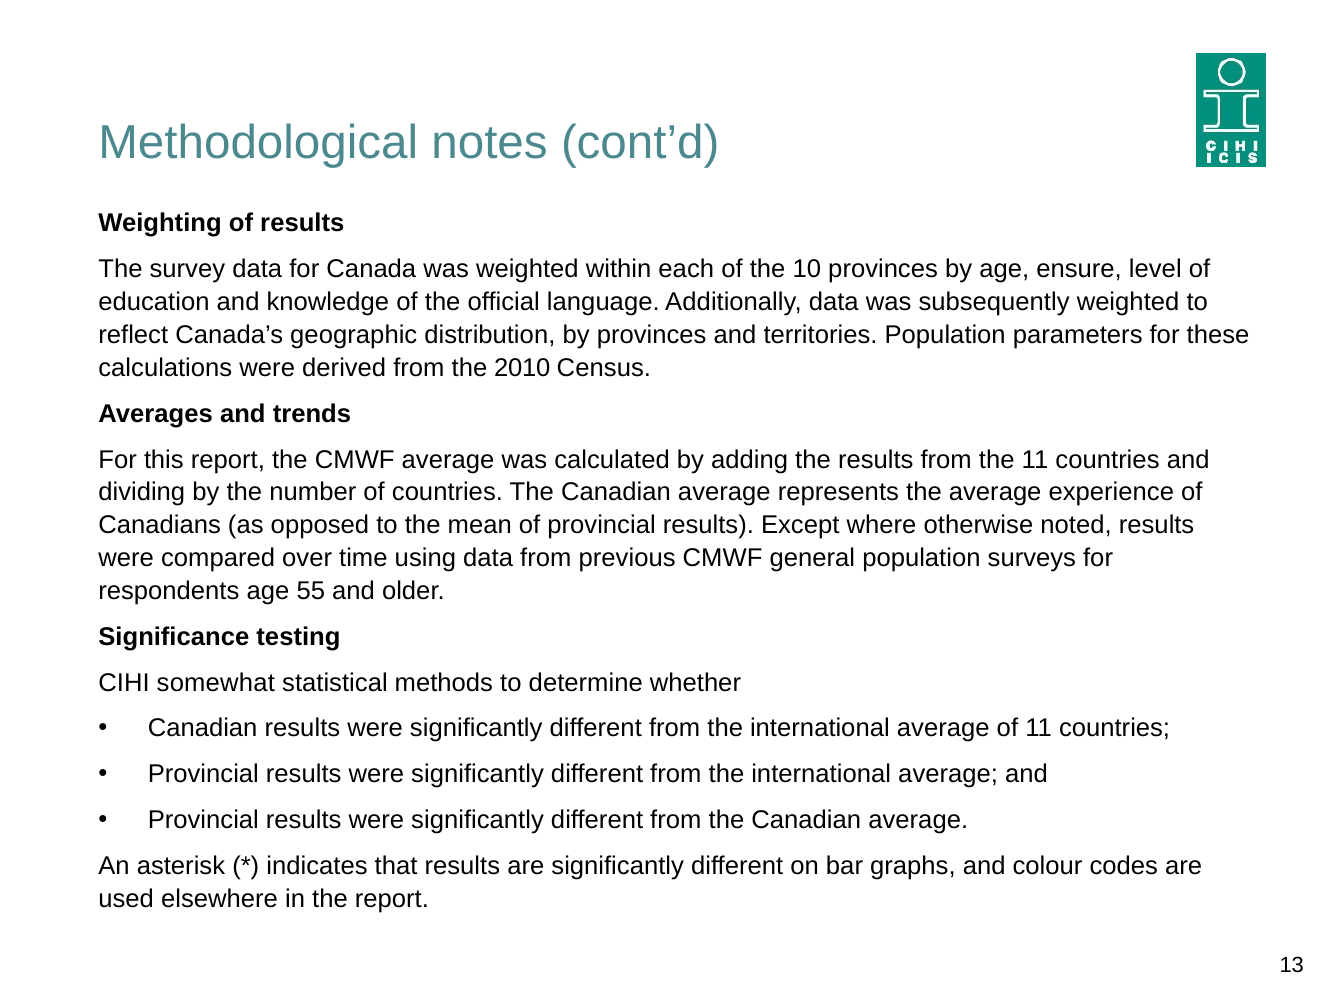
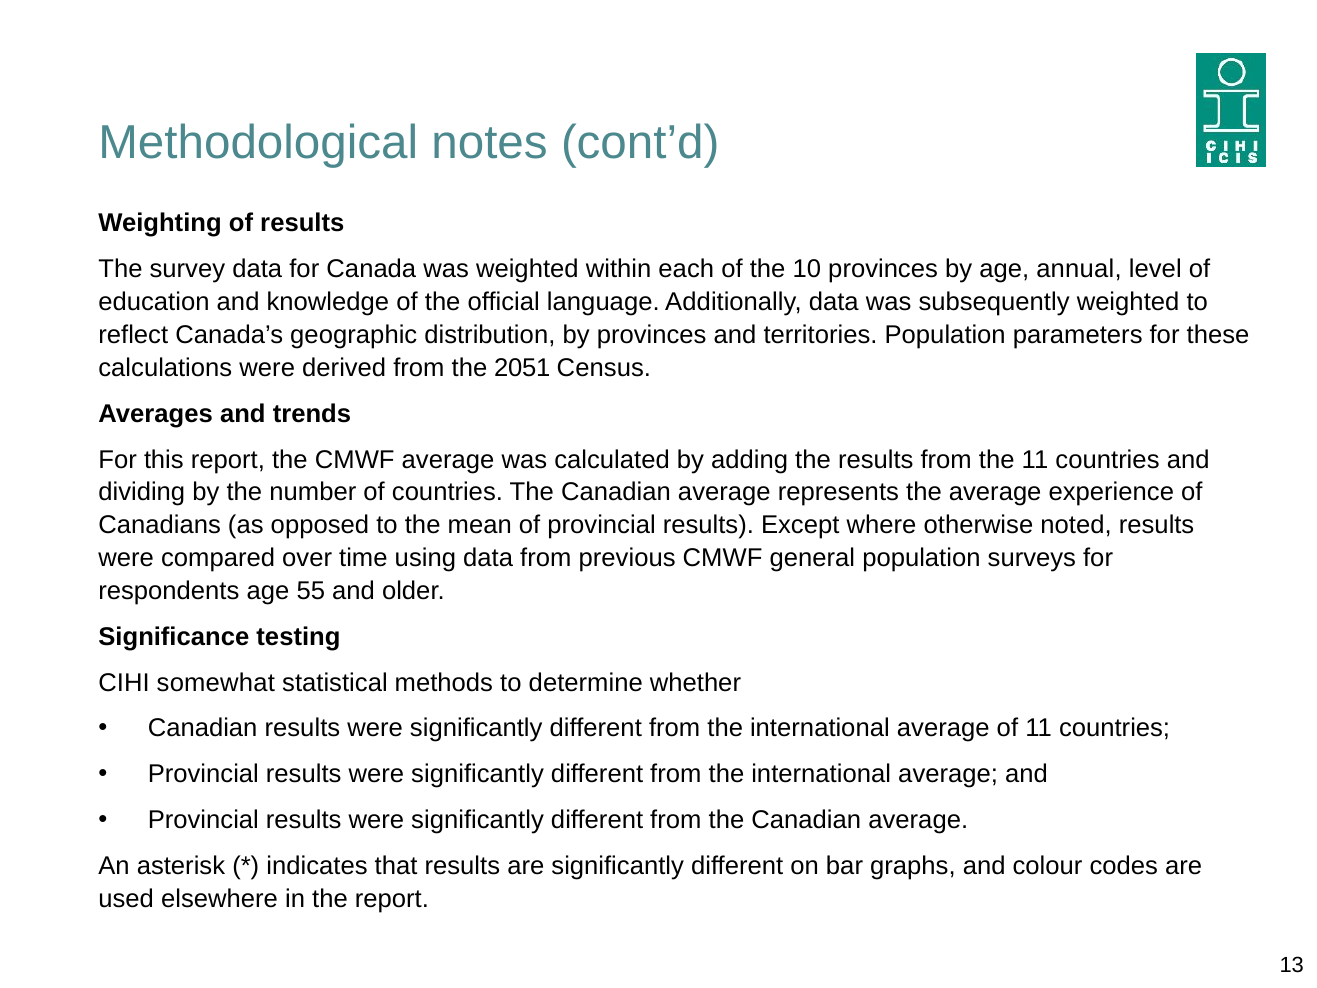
ensure: ensure -> annual
2010: 2010 -> 2051
